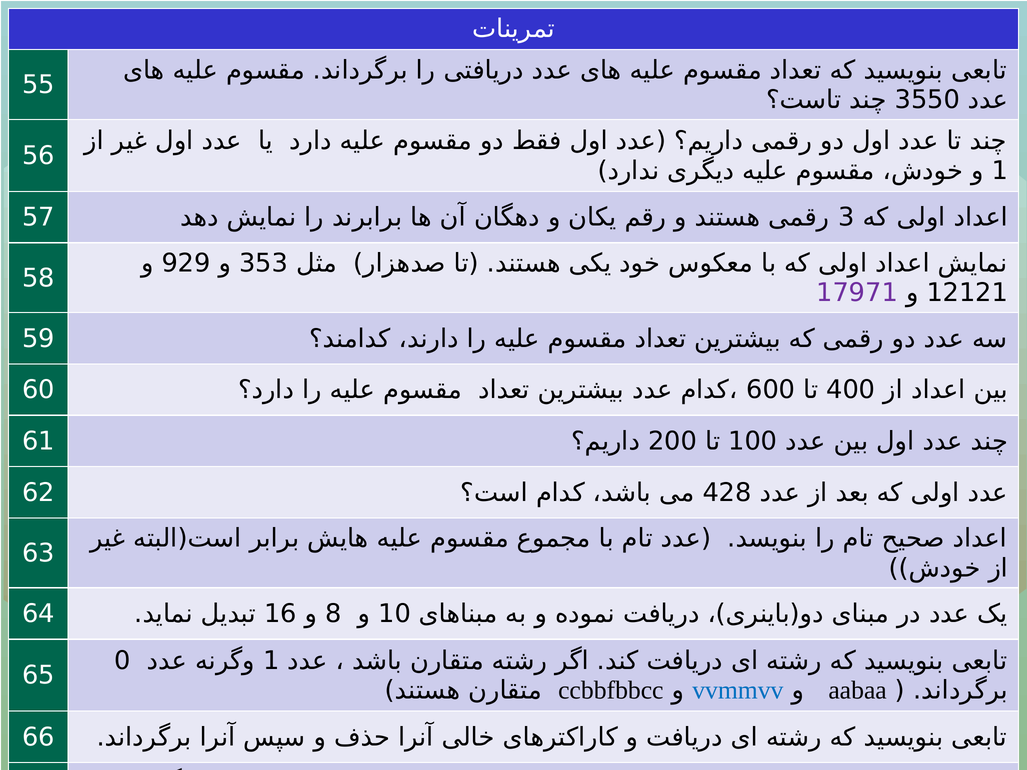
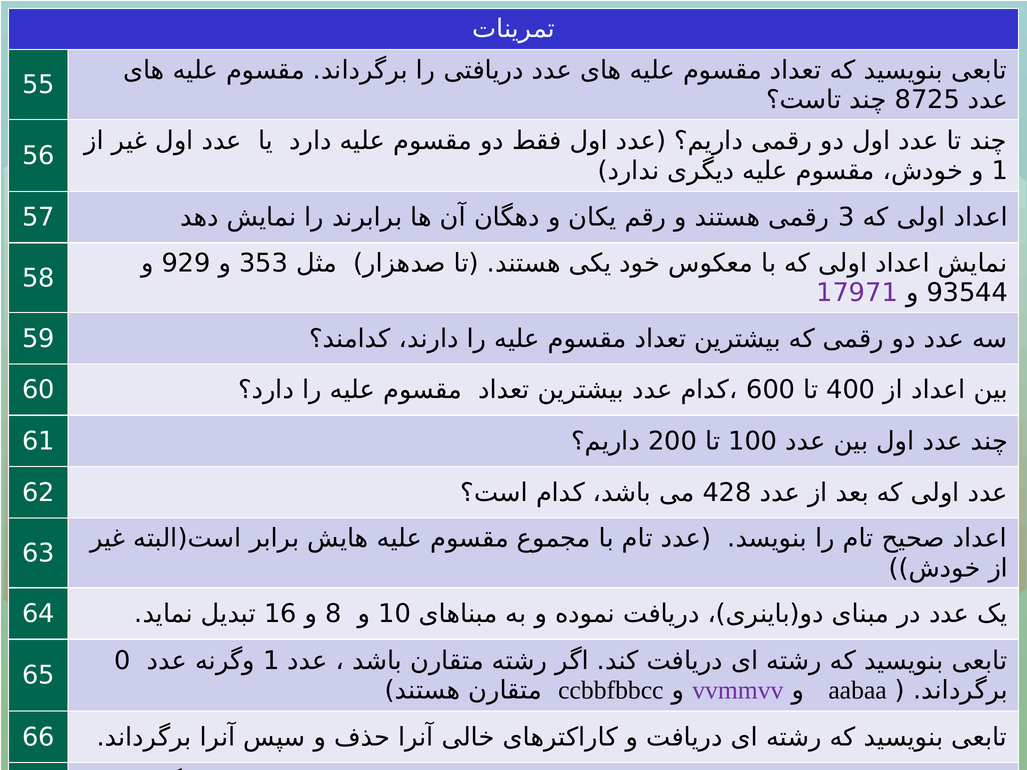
3550: 3550 -> 8725
12121: 12121 -> 93544
vvmmvv colour: blue -> purple
